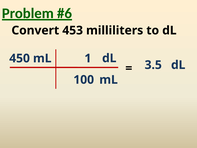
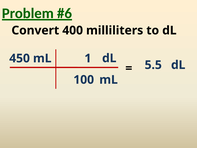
453: 453 -> 400
3.5: 3.5 -> 5.5
